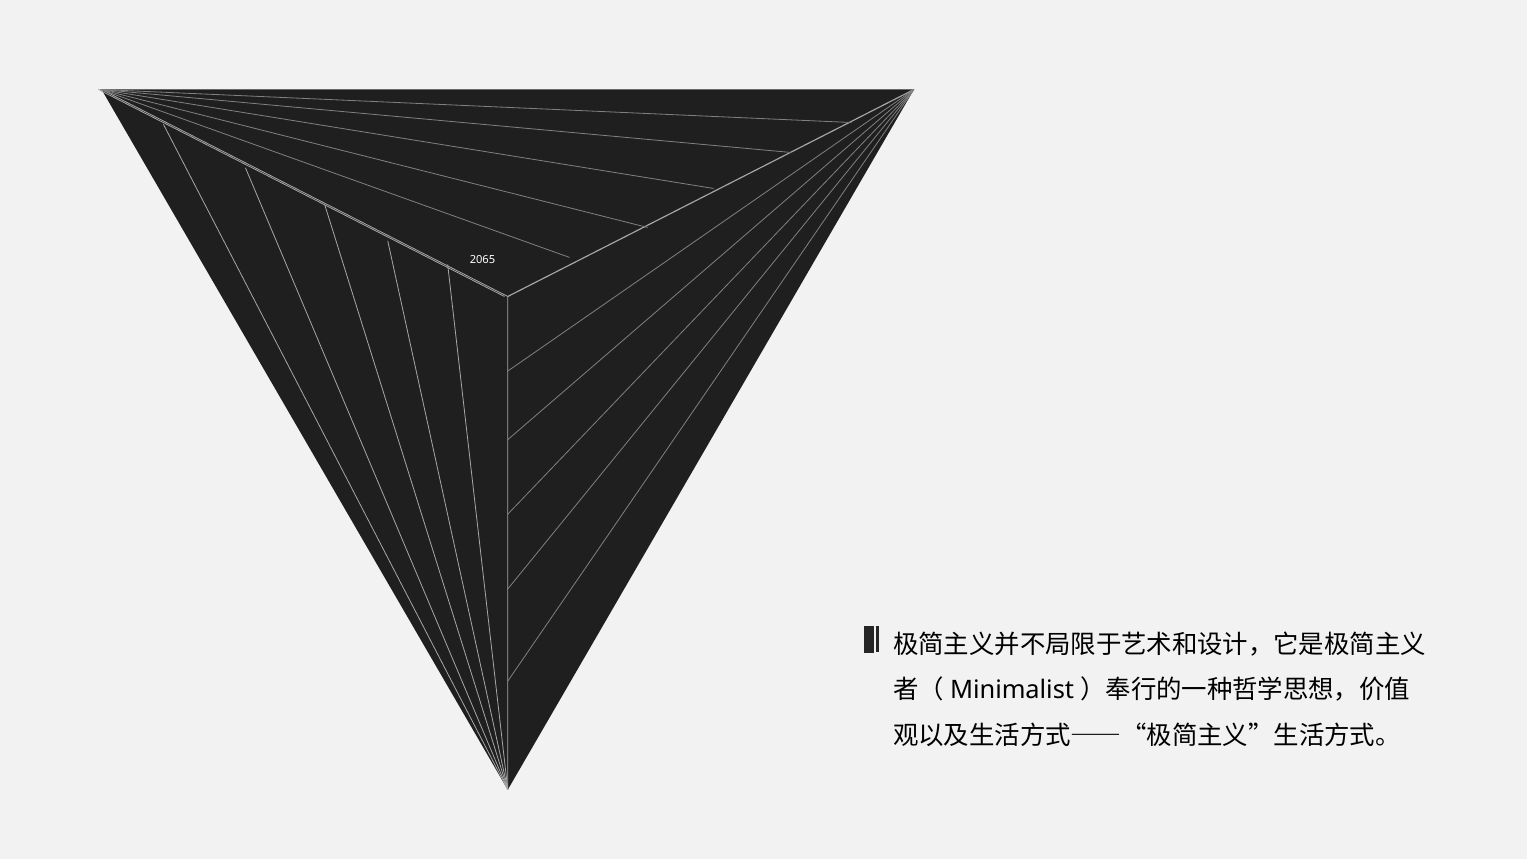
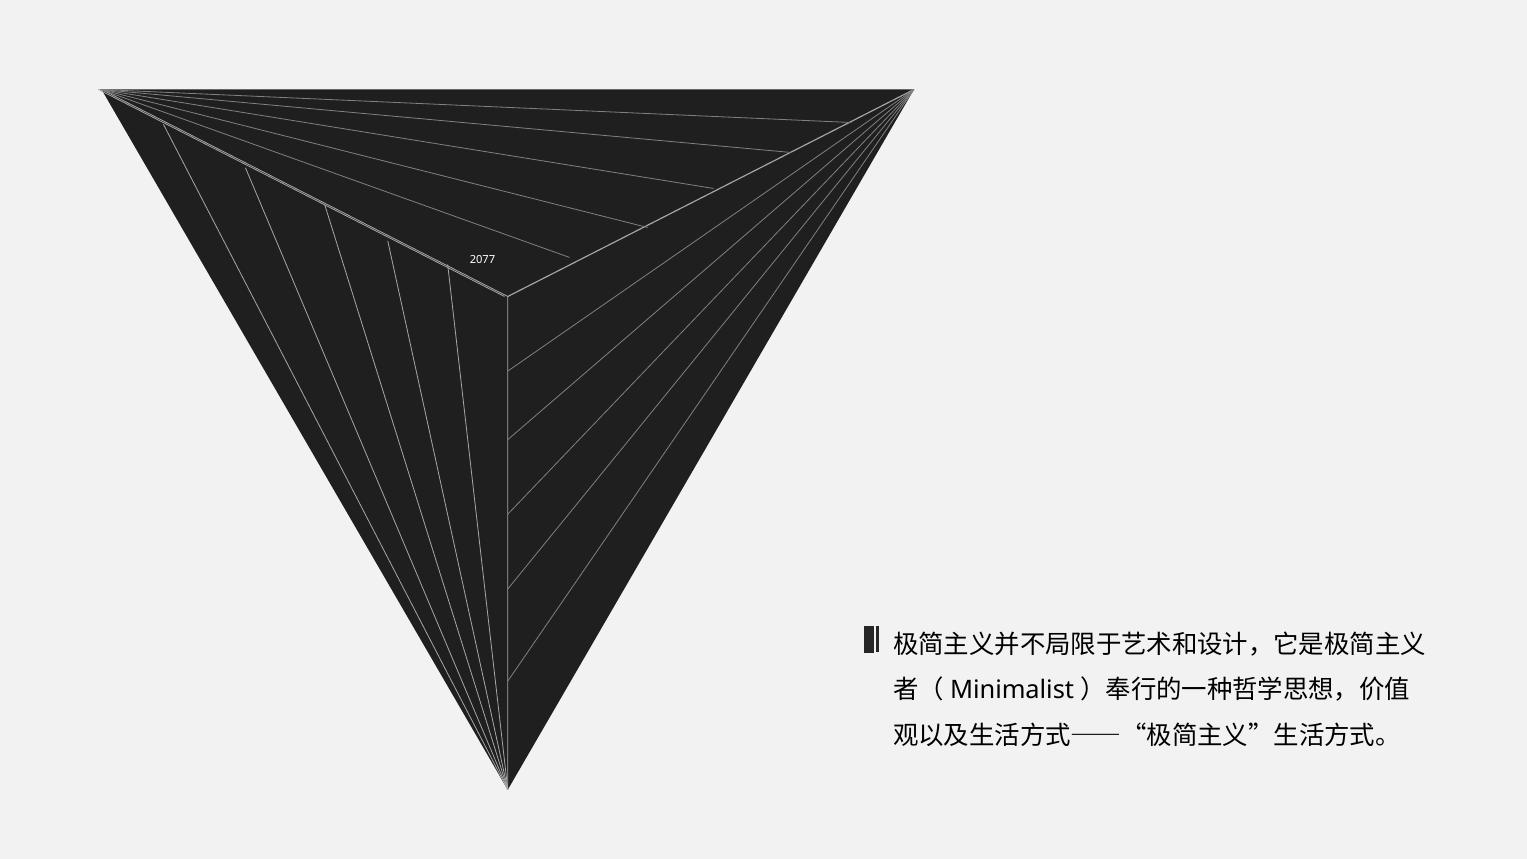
2065: 2065 -> 2077
